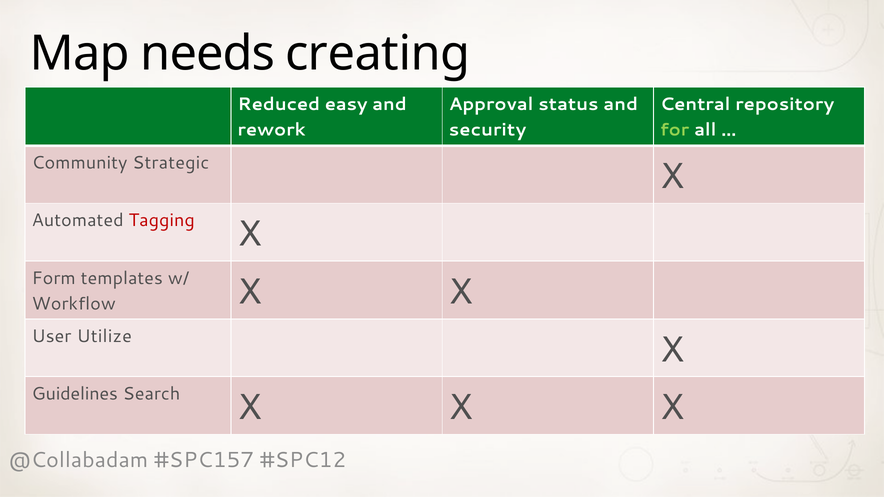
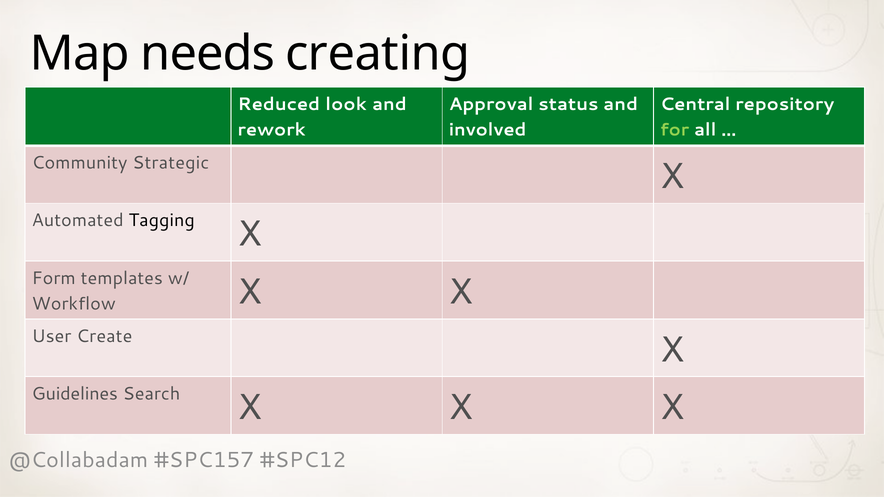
easy: easy -> look
security: security -> involved
Tagging colour: red -> black
Utilize: Utilize -> Create
